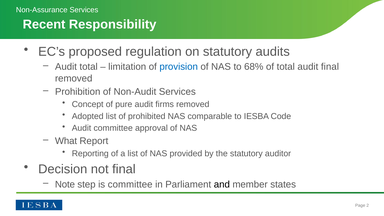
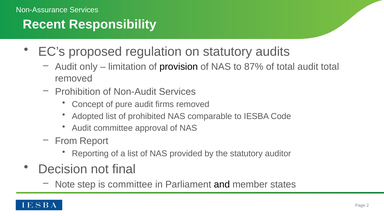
Audit total: total -> only
provision colour: blue -> black
68%: 68% -> 87%
audit final: final -> total
What: What -> From
